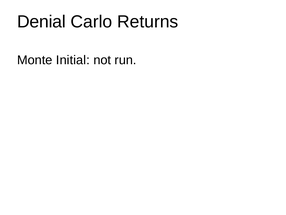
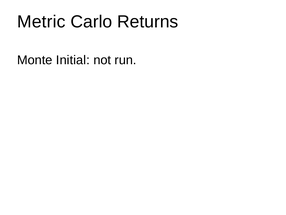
Denial: Denial -> Metric
